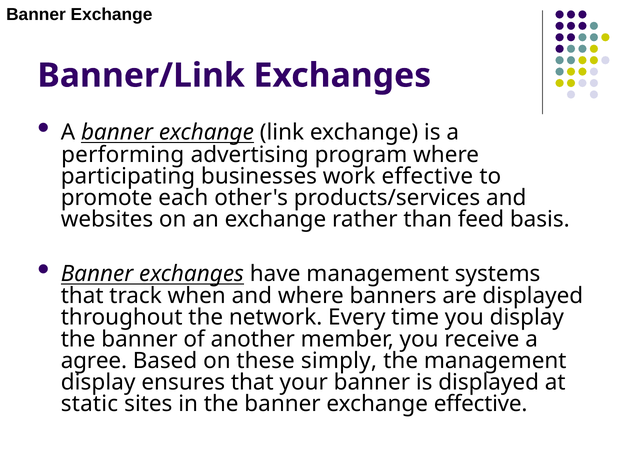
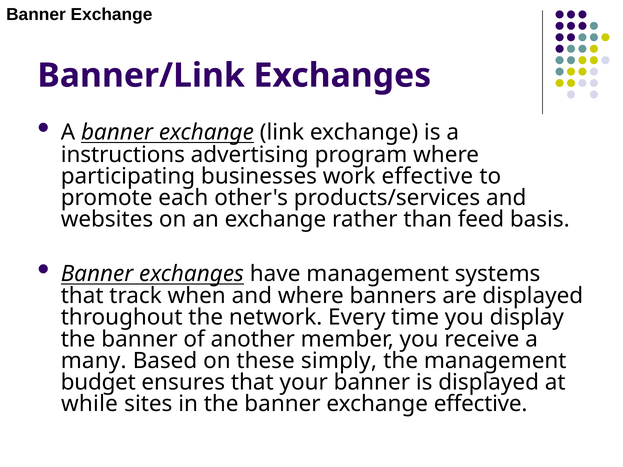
performing: performing -> instructions
agree: agree -> many
display at (98, 382): display -> budget
static: static -> while
